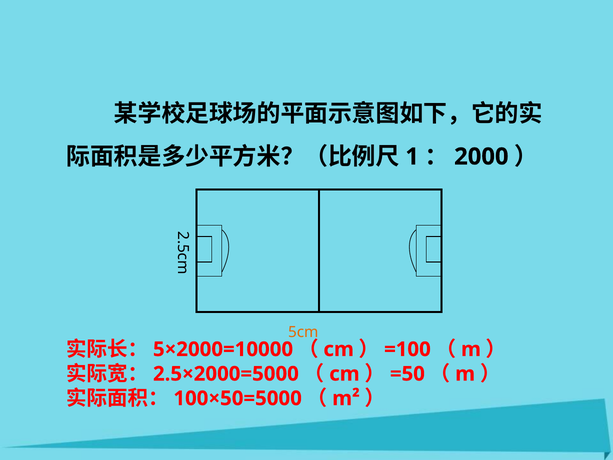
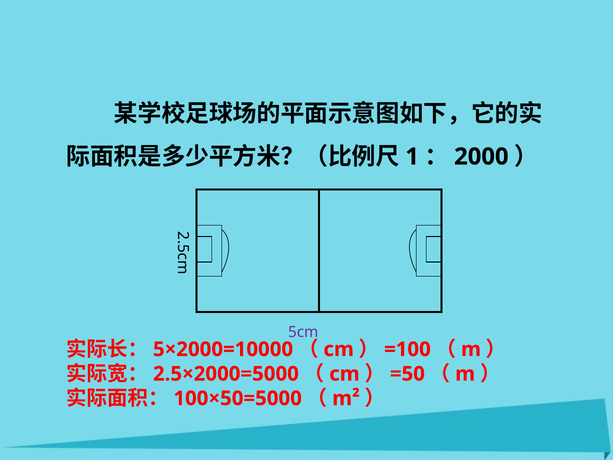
5cm colour: orange -> purple
